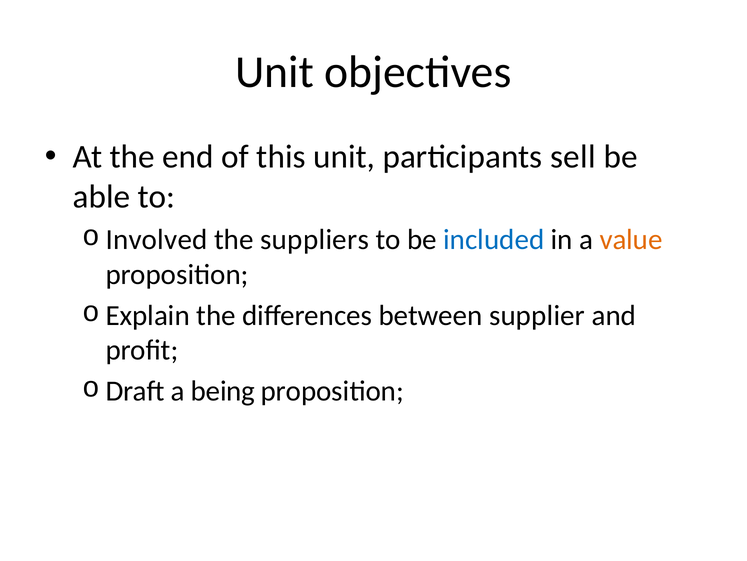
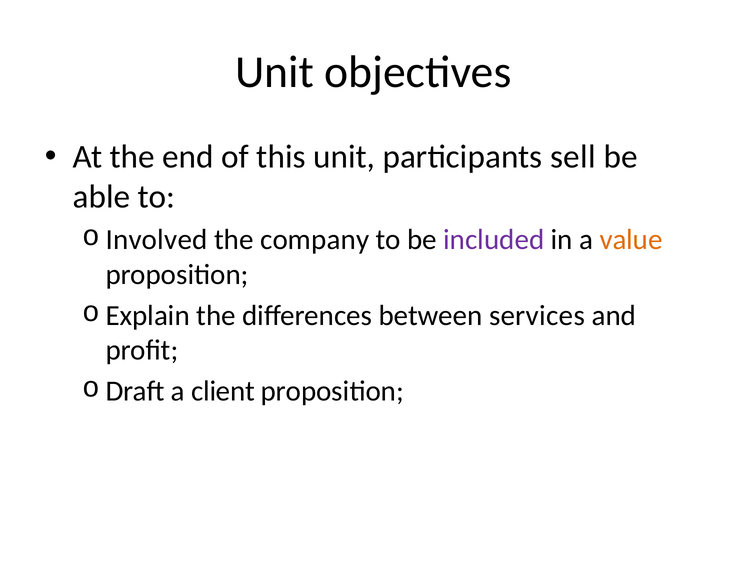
suppliers: suppliers -> company
included colour: blue -> purple
supplier: supplier -> services
being: being -> client
